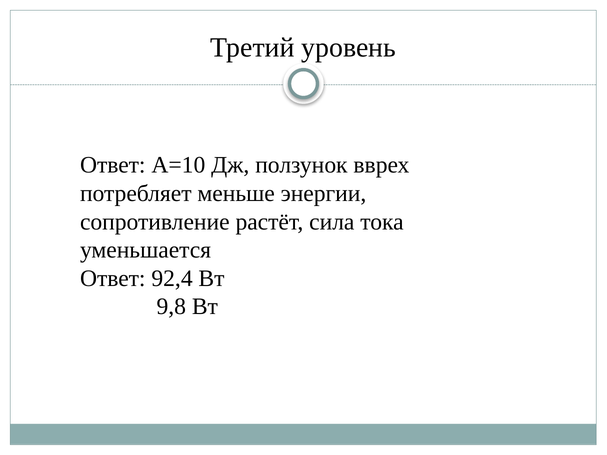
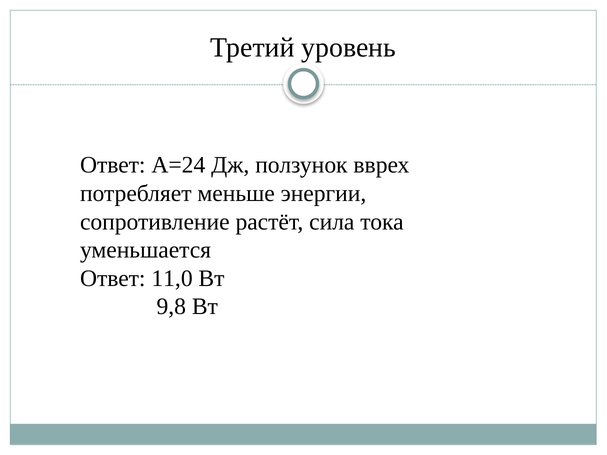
А=10: А=10 -> А=24
92,4: 92,4 -> 11,0
